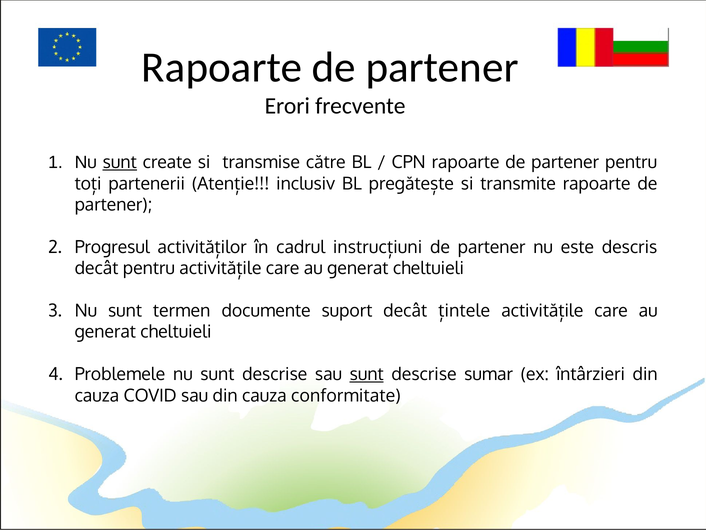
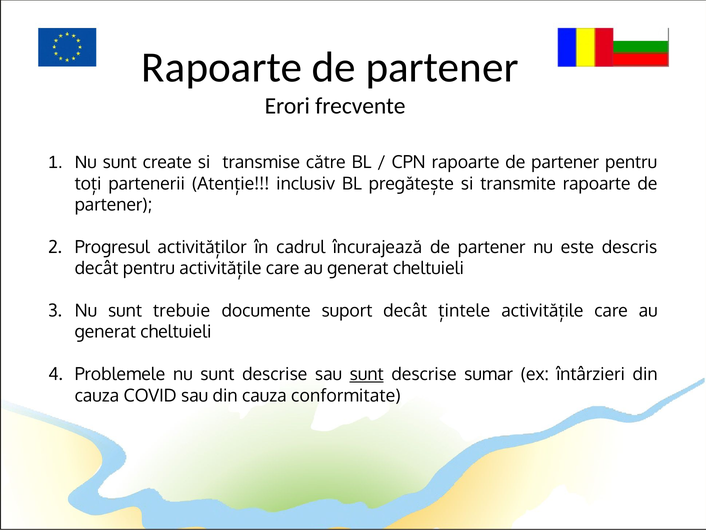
sunt at (120, 162) underline: present -> none
instrucțiuni: instrucțiuni -> încurajează
termen: termen -> trebuie
